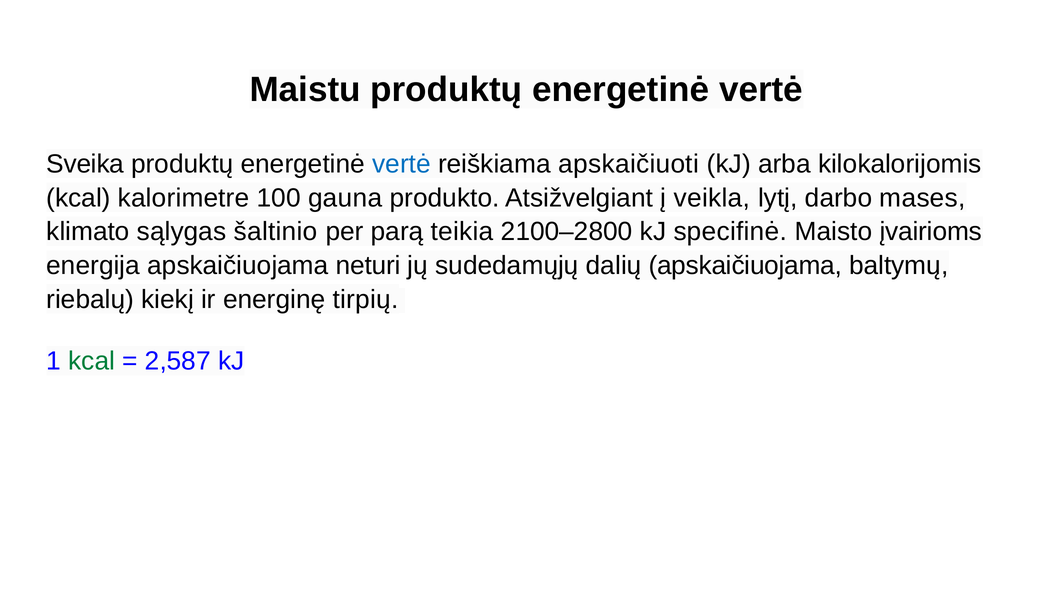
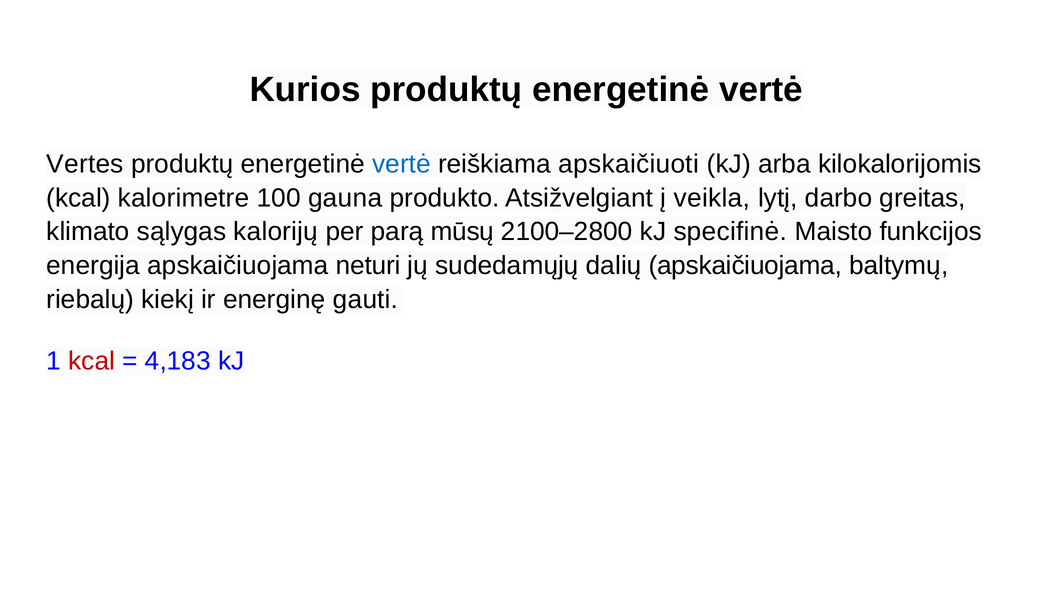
Maistu: Maistu -> Kurios
Sveika: Sveika -> Vertes
mases: mases -> greitas
šaltinio: šaltinio -> kalorijų
teikia: teikia -> mūsų
įvairioms: įvairioms -> funkcijos
tirpių: tirpių -> gauti
kcal at (92, 361) colour: green -> red
2,587: 2,587 -> 4,183
